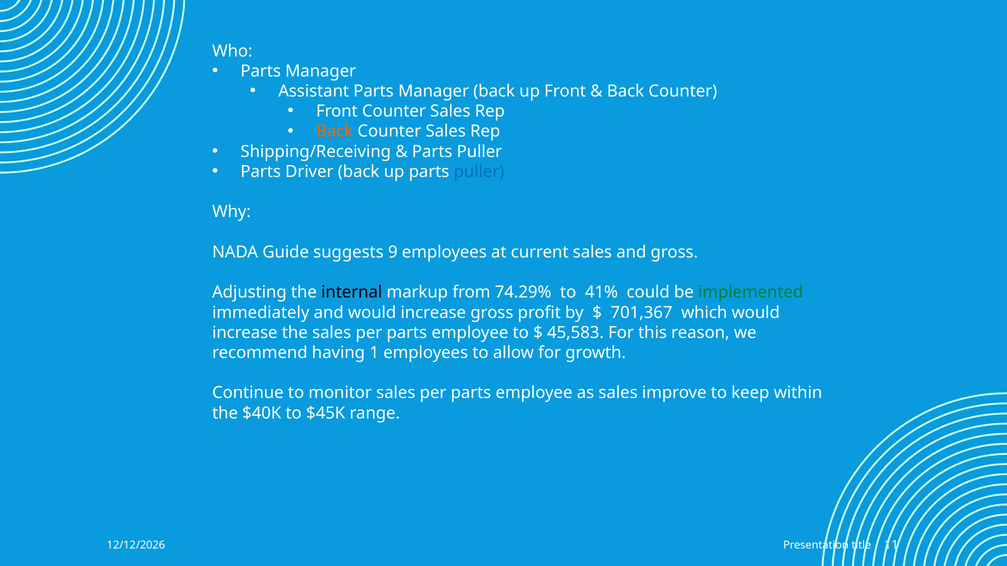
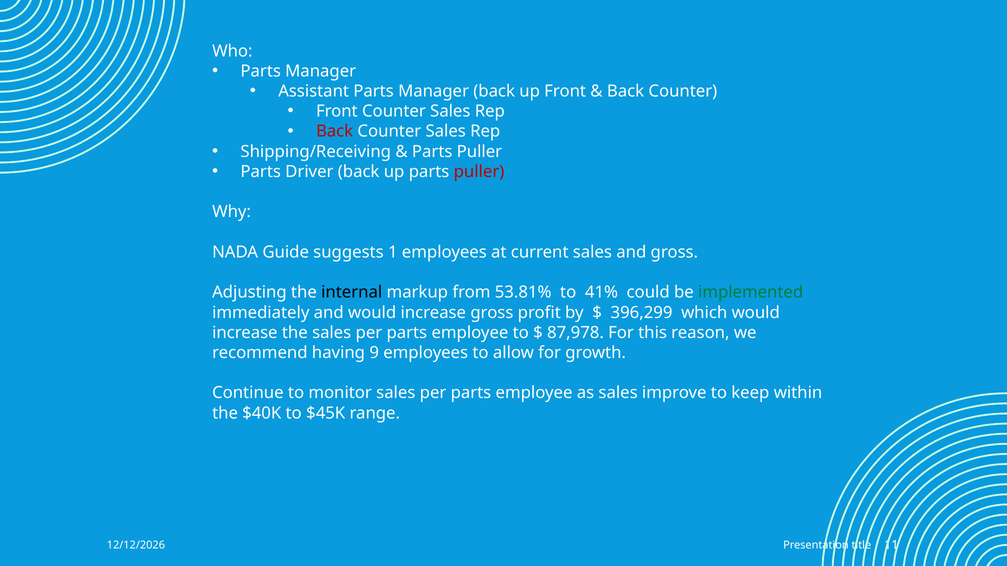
Back at (335, 132) colour: orange -> red
puller at (479, 172) colour: blue -> red
9: 9 -> 1
74.29%: 74.29% -> 53.81%
701,367: 701,367 -> 396,299
45,583: 45,583 -> 87,978
1: 1 -> 9
